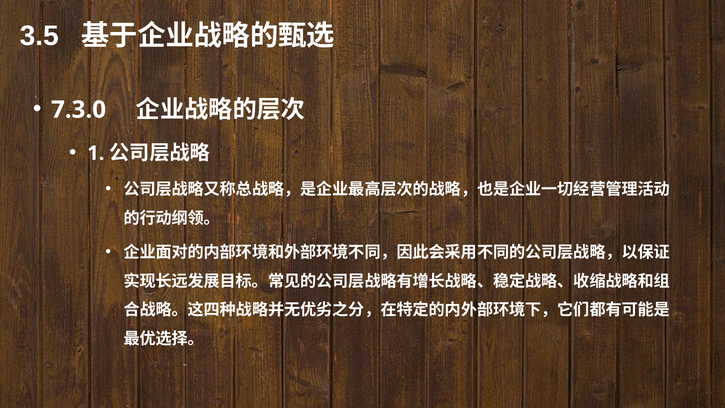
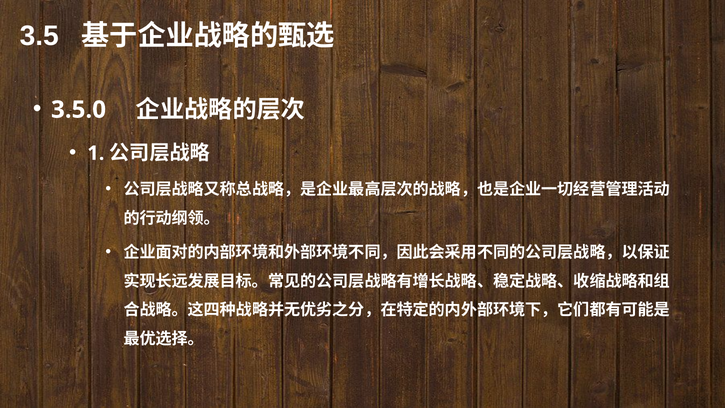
7.3.0: 7.3.0 -> 3.5.0
